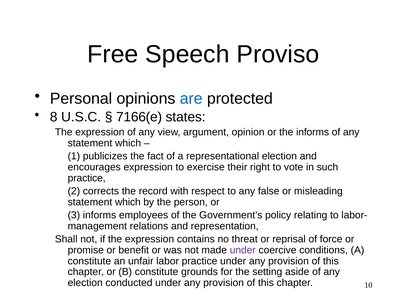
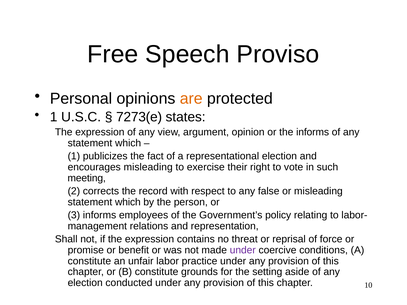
are colour: blue -> orange
8 at (54, 117): 8 -> 1
7166(e: 7166(e -> 7273(e
encourages expression: expression -> misleading
practice at (87, 178): practice -> meeting
